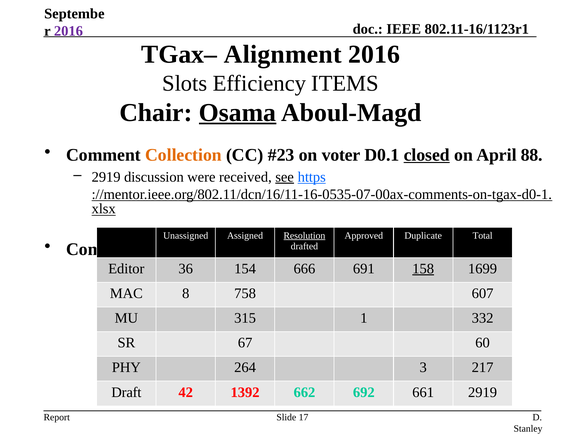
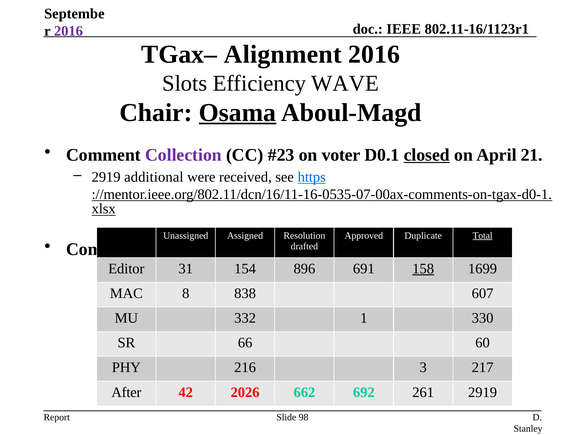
ITEMS: ITEMS -> WAVE
Collection colour: orange -> purple
88: 88 -> 21
discussion: discussion -> additional
see underline: present -> none
Resolution at (304, 235) underline: present -> none
Total underline: none -> present
36: 36 -> 31
666: 666 -> 896
758: 758 -> 838
315: 315 -> 332
332: 332 -> 330
67: 67 -> 66
264: 264 -> 216
Draft: Draft -> After
1392: 1392 -> 2026
661: 661 -> 261
17: 17 -> 98
